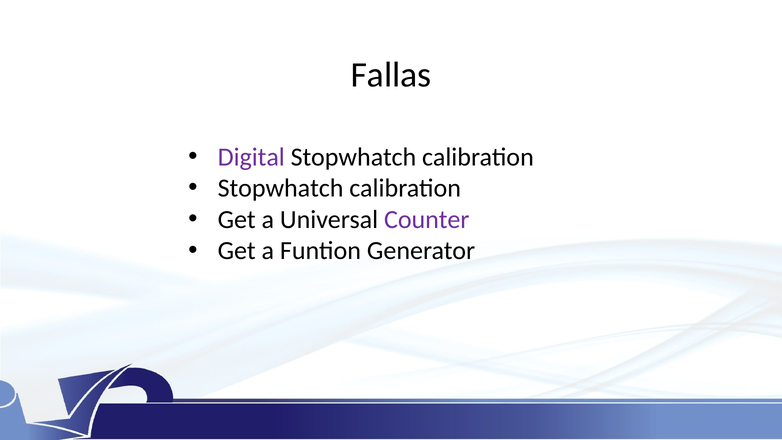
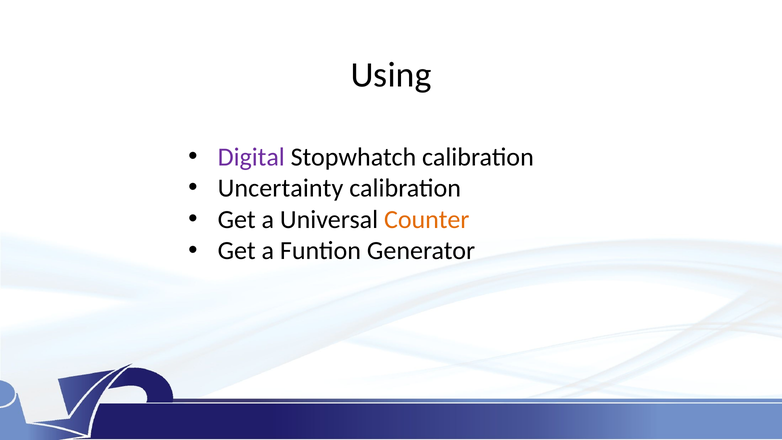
Fallas: Fallas -> Using
Stopwhatch at (281, 188): Stopwhatch -> Uncertainty
Counter colour: purple -> orange
